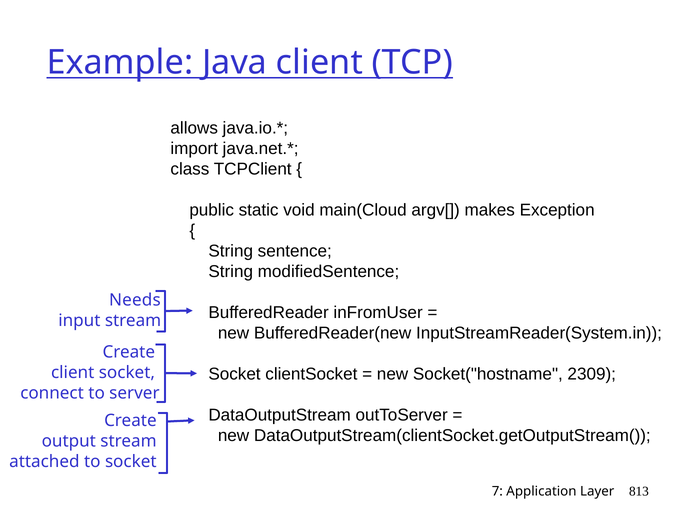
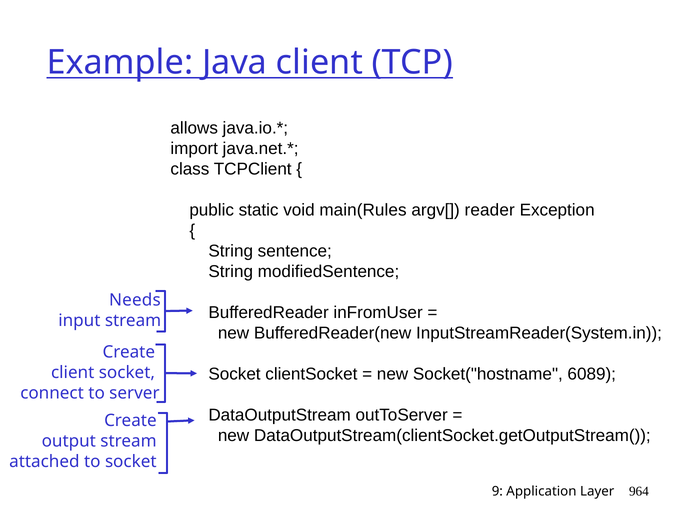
main(Cloud: main(Cloud -> main(Rules
makes: makes -> reader
2309: 2309 -> 6089
7: 7 -> 9
813: 813 -> 964
